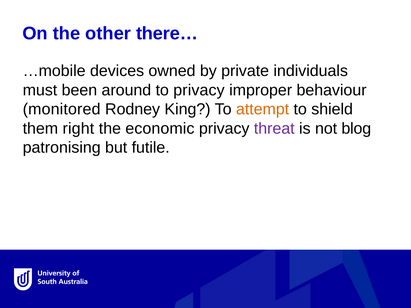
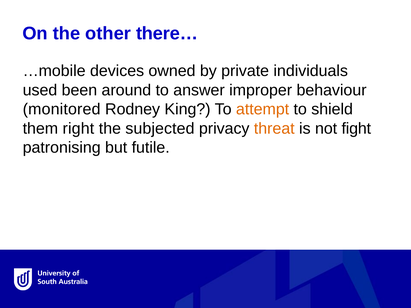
must: must -> used
to privacy: privacy -> answer
economic: economic -> subjected
threat colour: purple -> orange
blog: blog -> fight
